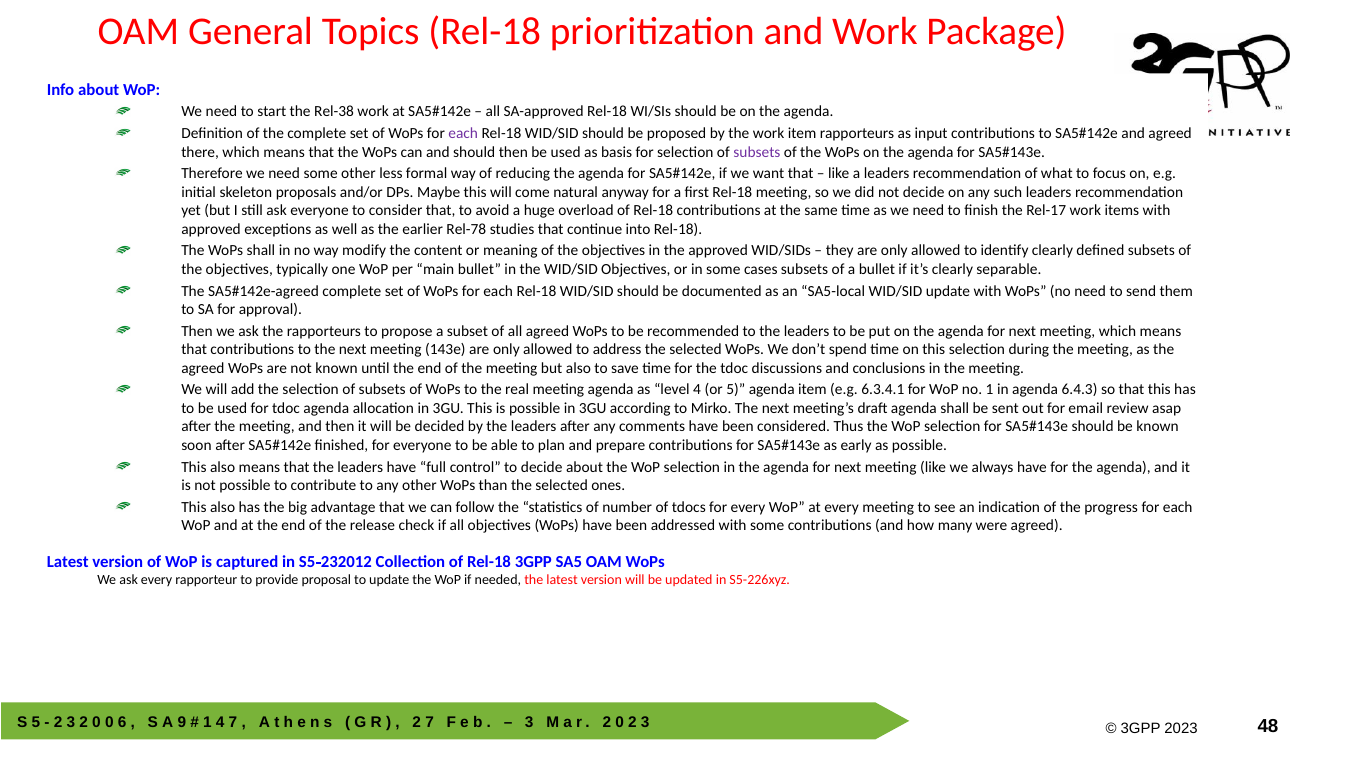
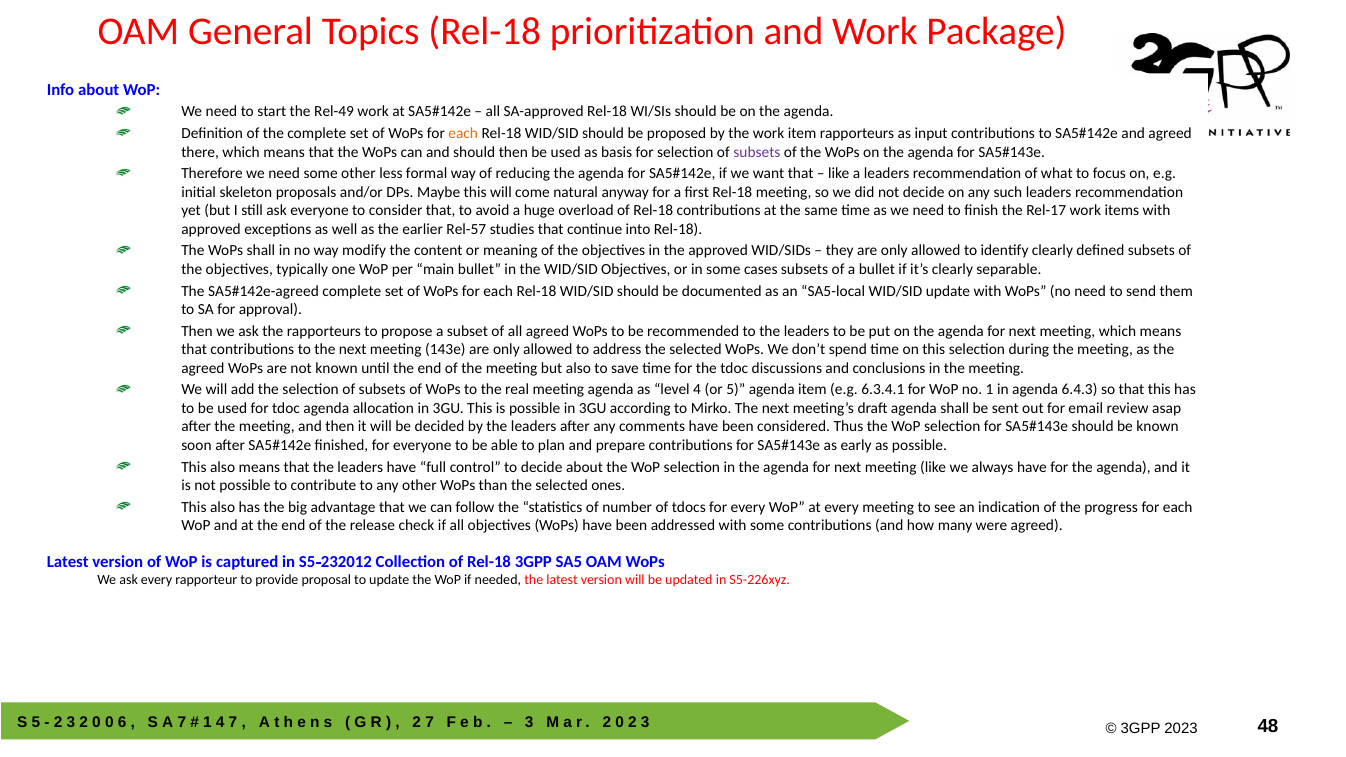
Rel-38: Rel-38 -> Rel-49
each at (463, 134) colour: purple -> orange
Rel-78: Rel-78 -> Rel-57
A 9: 9 -> 7
